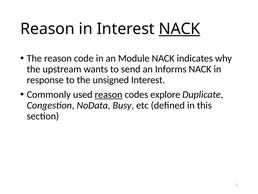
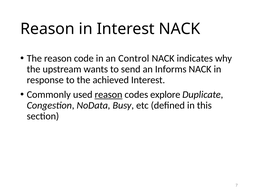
NACK at (180, 29) underline: present -> none
Module: Module -> Control
unsigned: unsigned -> achieved
